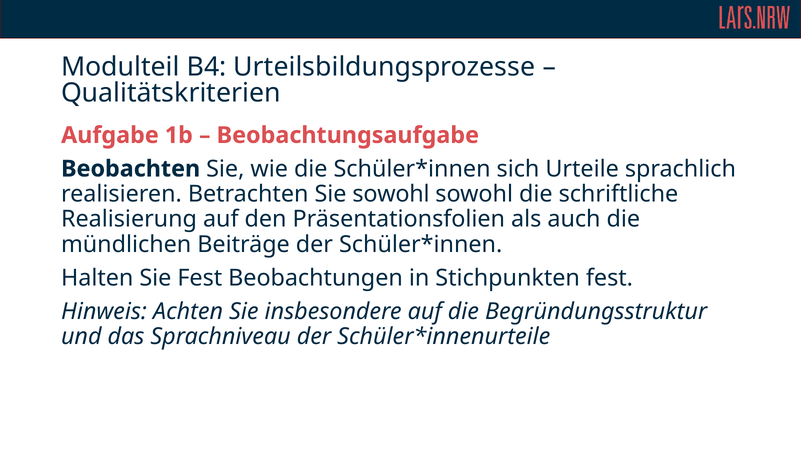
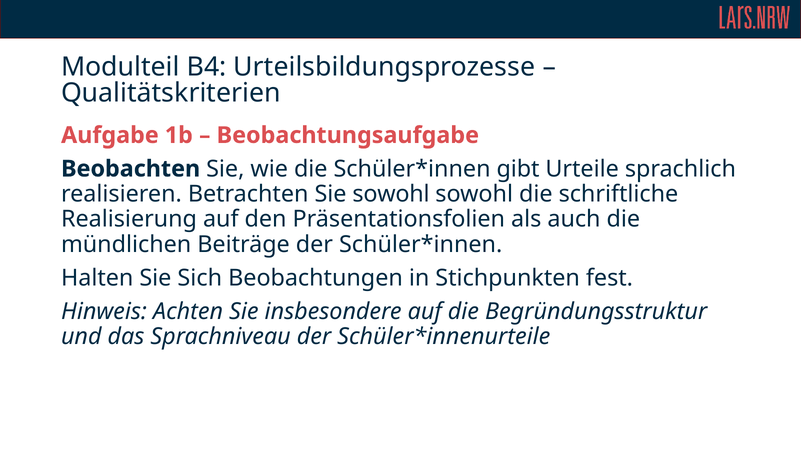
sich: sich -> gibt
Sie Fest: Fest -> Sich
